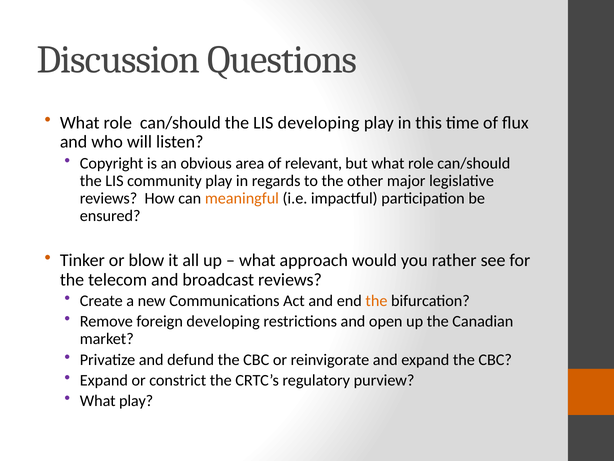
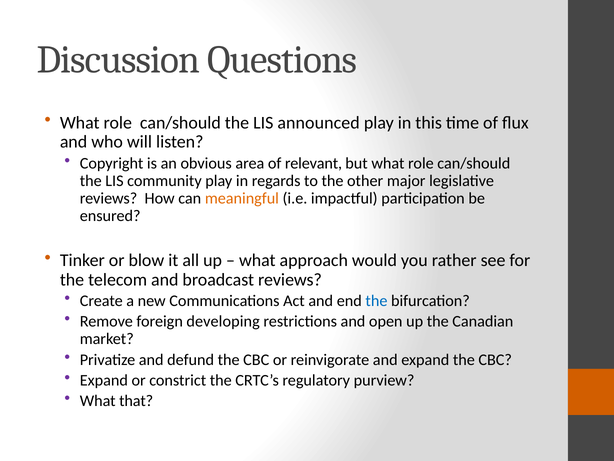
LIS developing: developing -> announced
the at (376, 301) colour: orange -> blue
What play: play -> that
